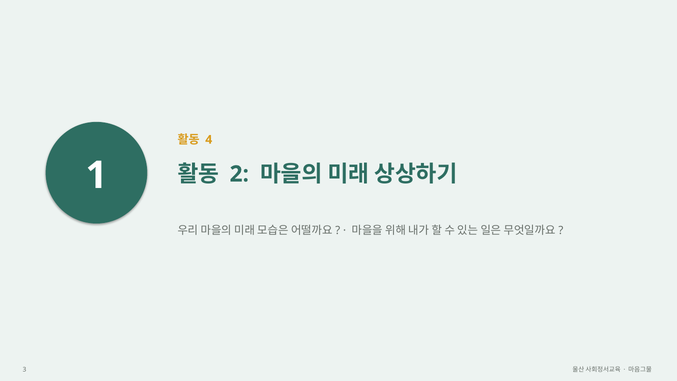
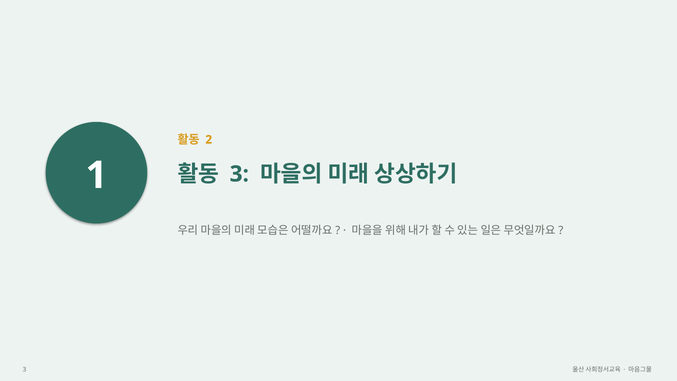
4: 4 -> 2
2 at (239, 174): 2 -> 3
